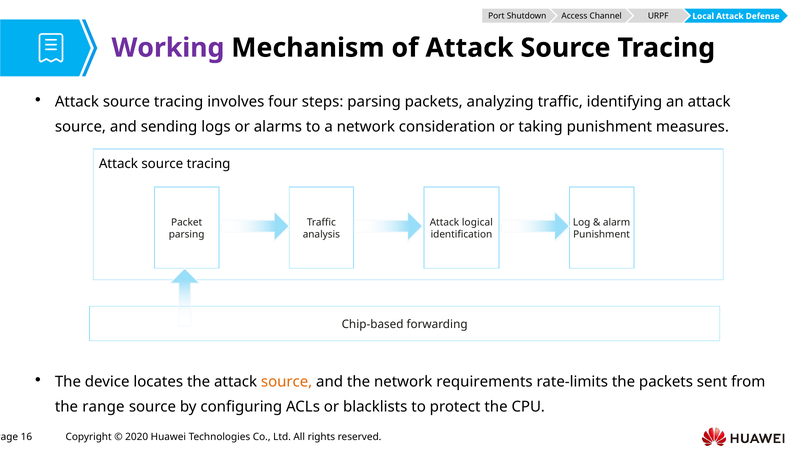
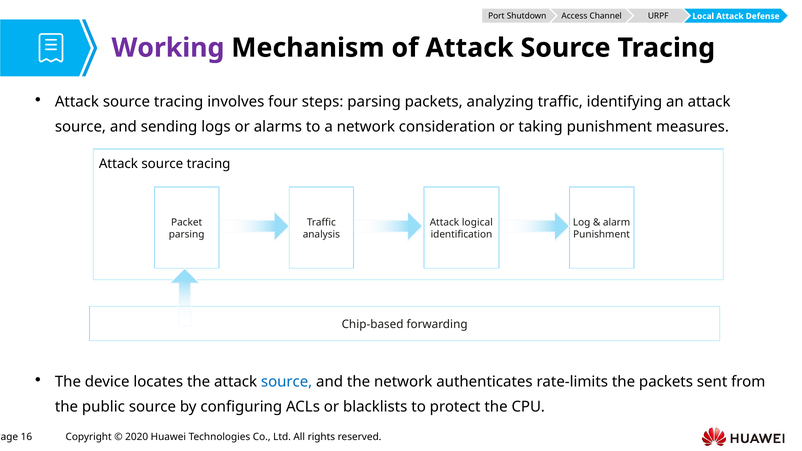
source at (287, 382) colour: orange -> blue
requirements: requirements -> authenticates
range: range -> public
